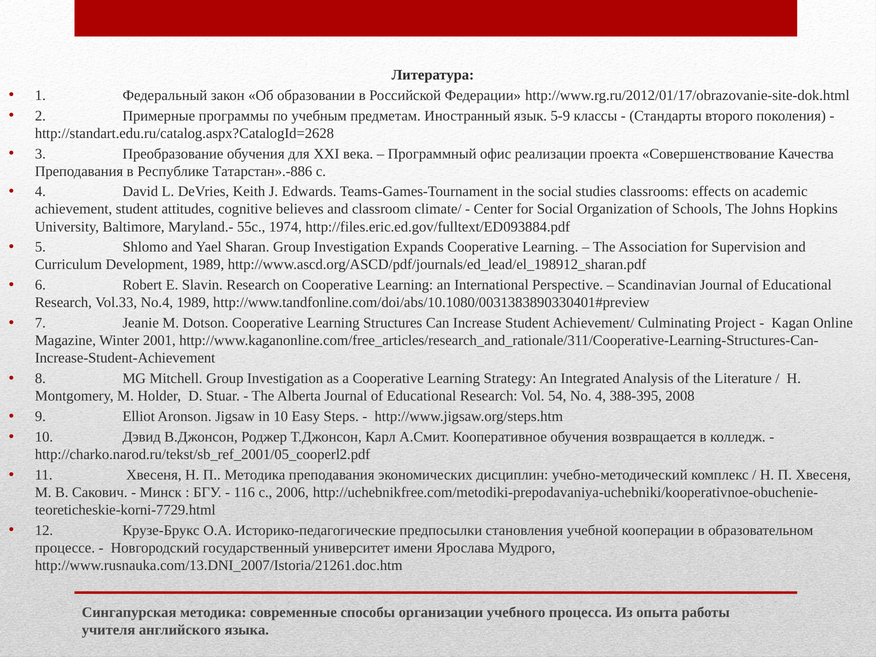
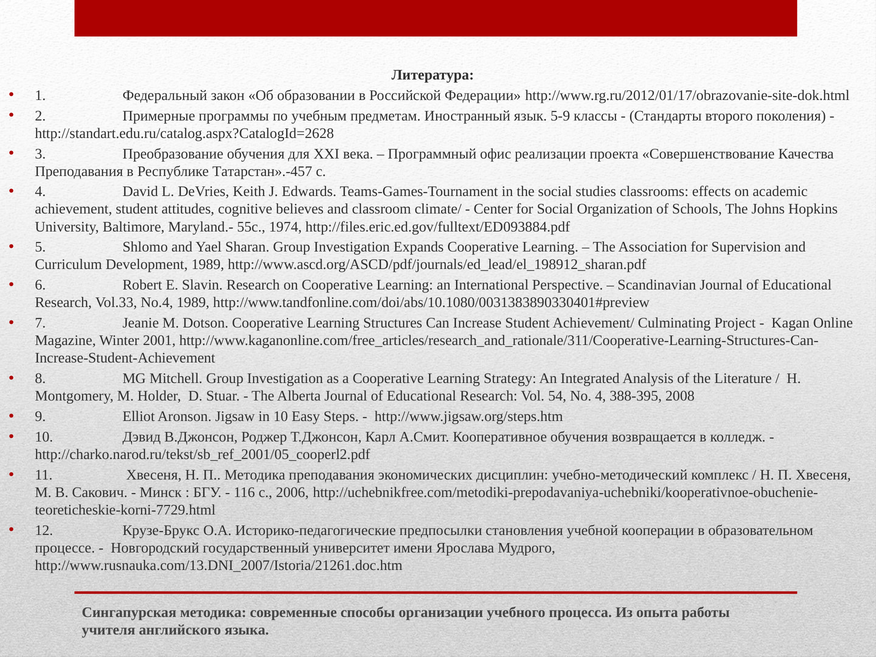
Татарстан».-886: Татарстан».-886 -> Татарстан».-457
